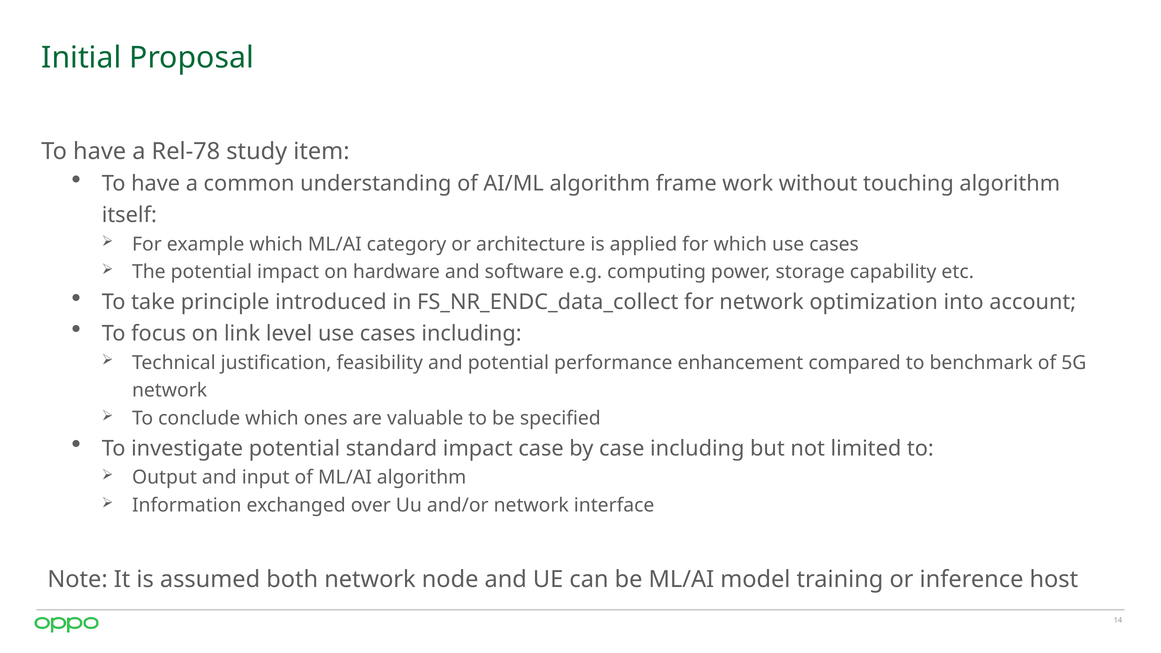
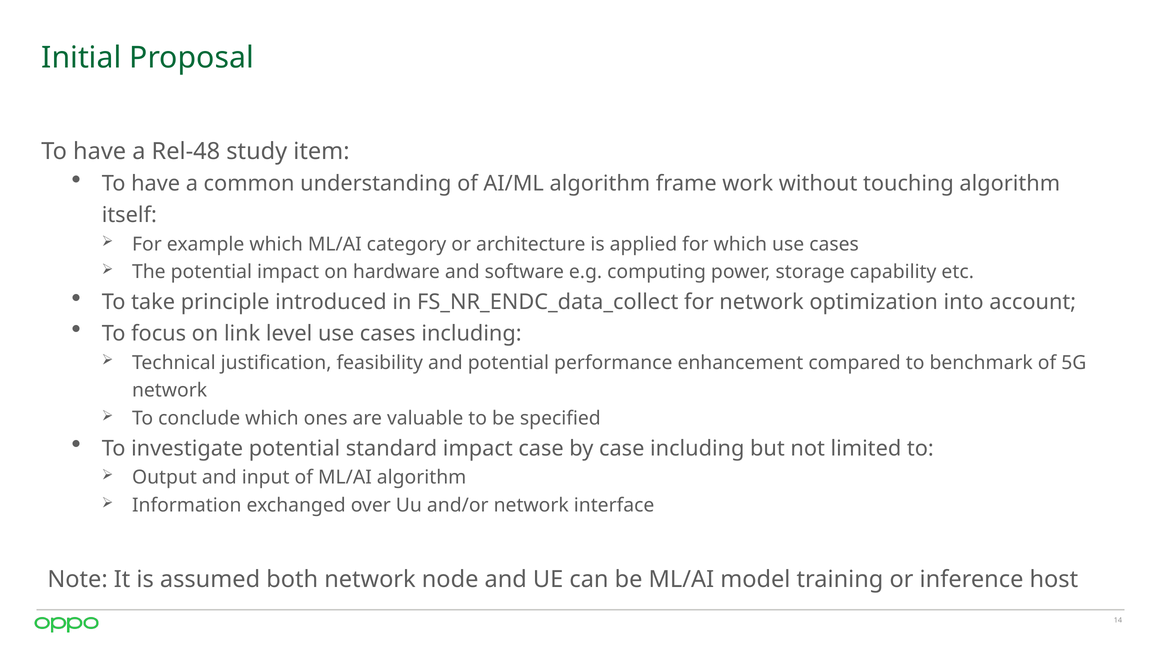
Rel-78: Rel-78 -> Rel-48
